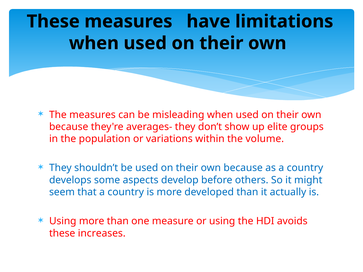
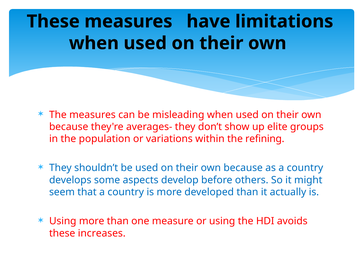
volume: volume -> refining
